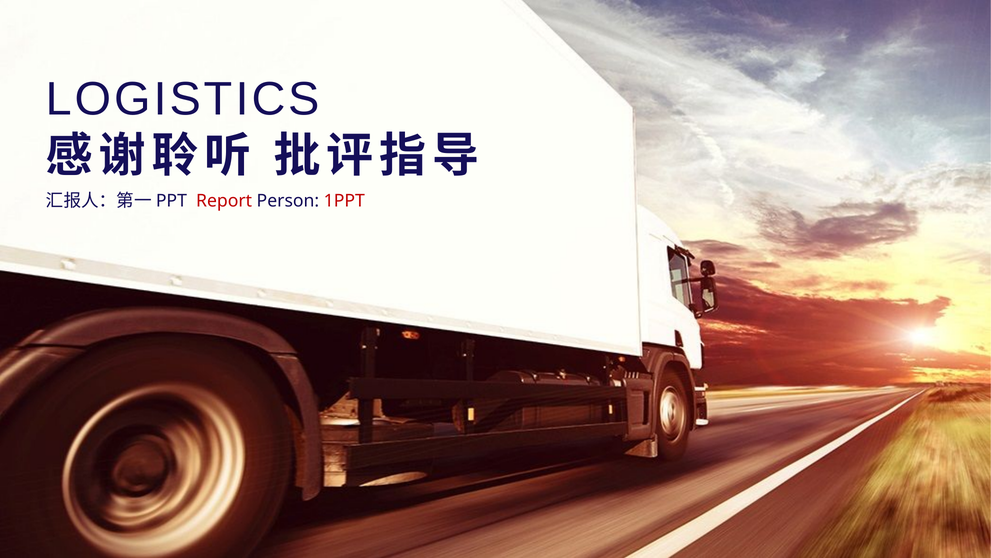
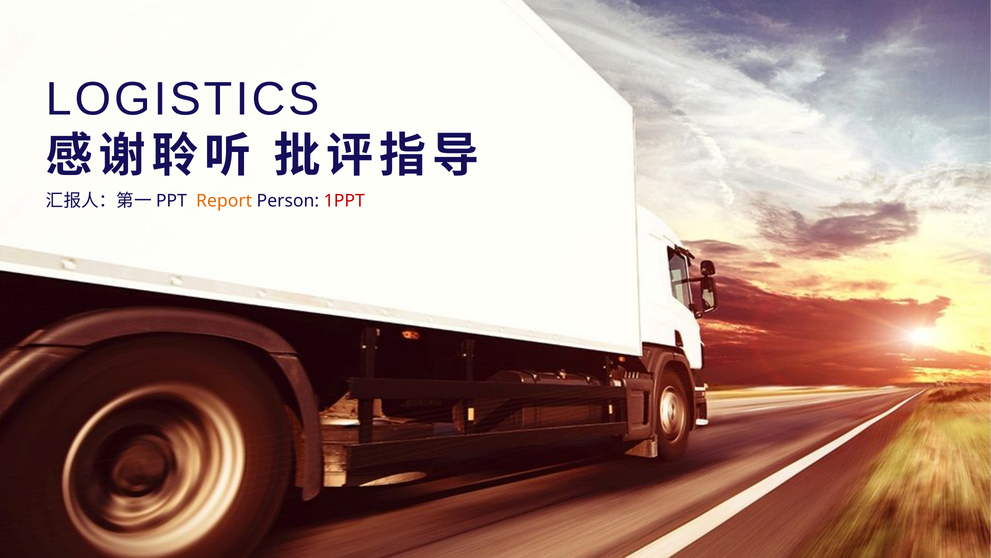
Report colour: red -> orange
